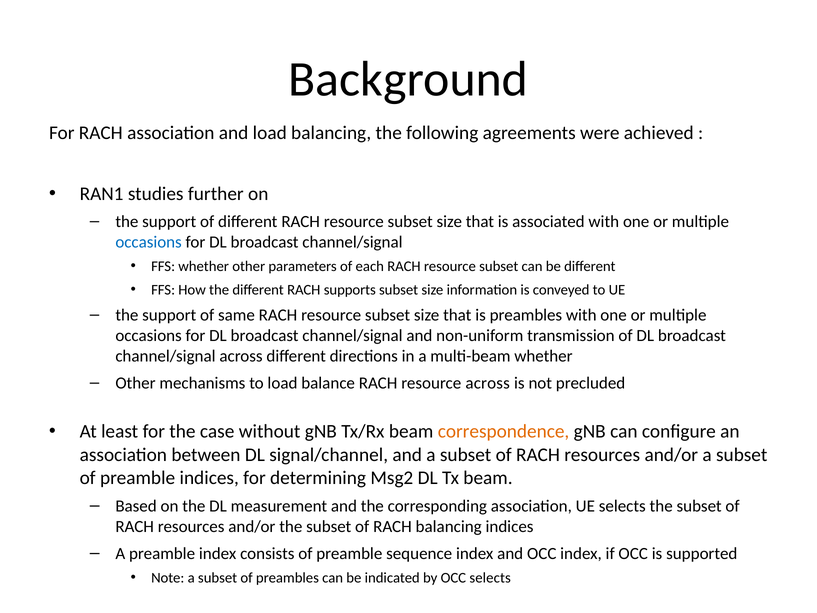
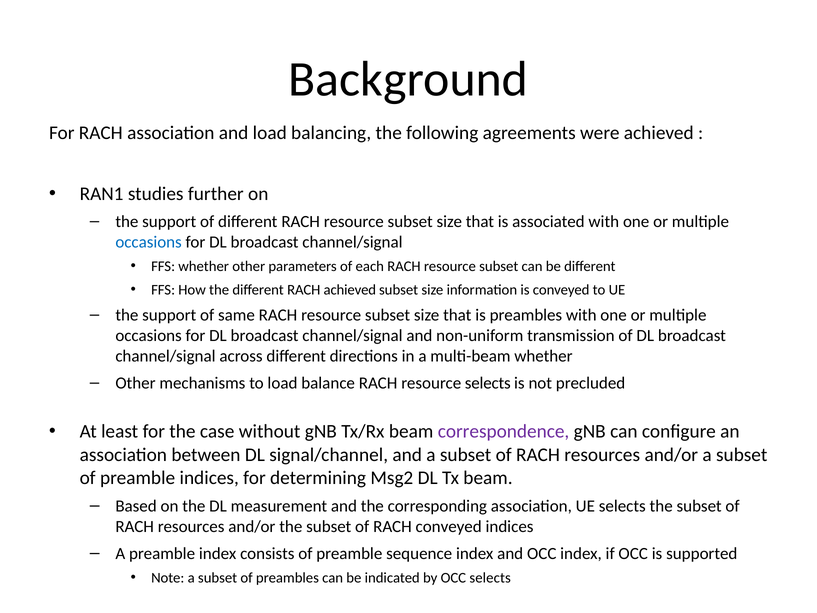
RACH supports: supports -> achieved
resource across: across -> selects
correspondence colour: orange -> purple
RACH balancing: balancing -> conveyed
